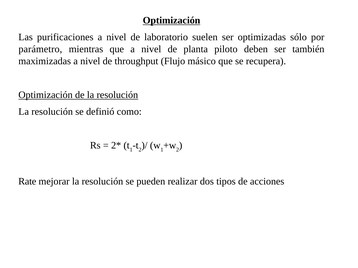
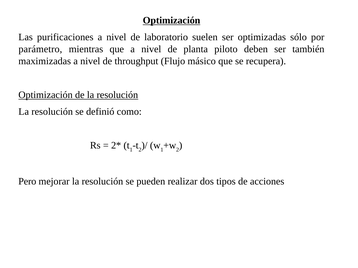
Rate: Rate -> Pero
